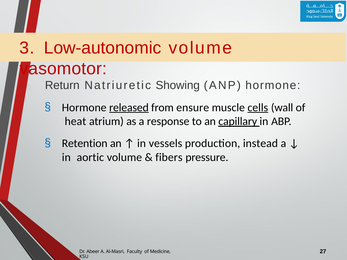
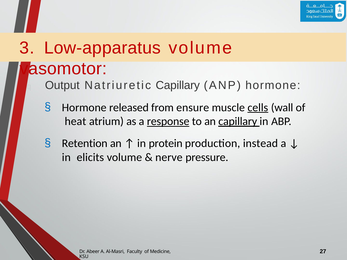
Low-autonomic: Low-autonomic -> Low-apparatus
Return: Return -> Output
Natriuretic Showing: Showing -> Capillary
released underline: present -> none
response underline: none -> present
vessels: vessels -> protein
aortic: aortic -> elicits
fibers: fibers -> nerve
